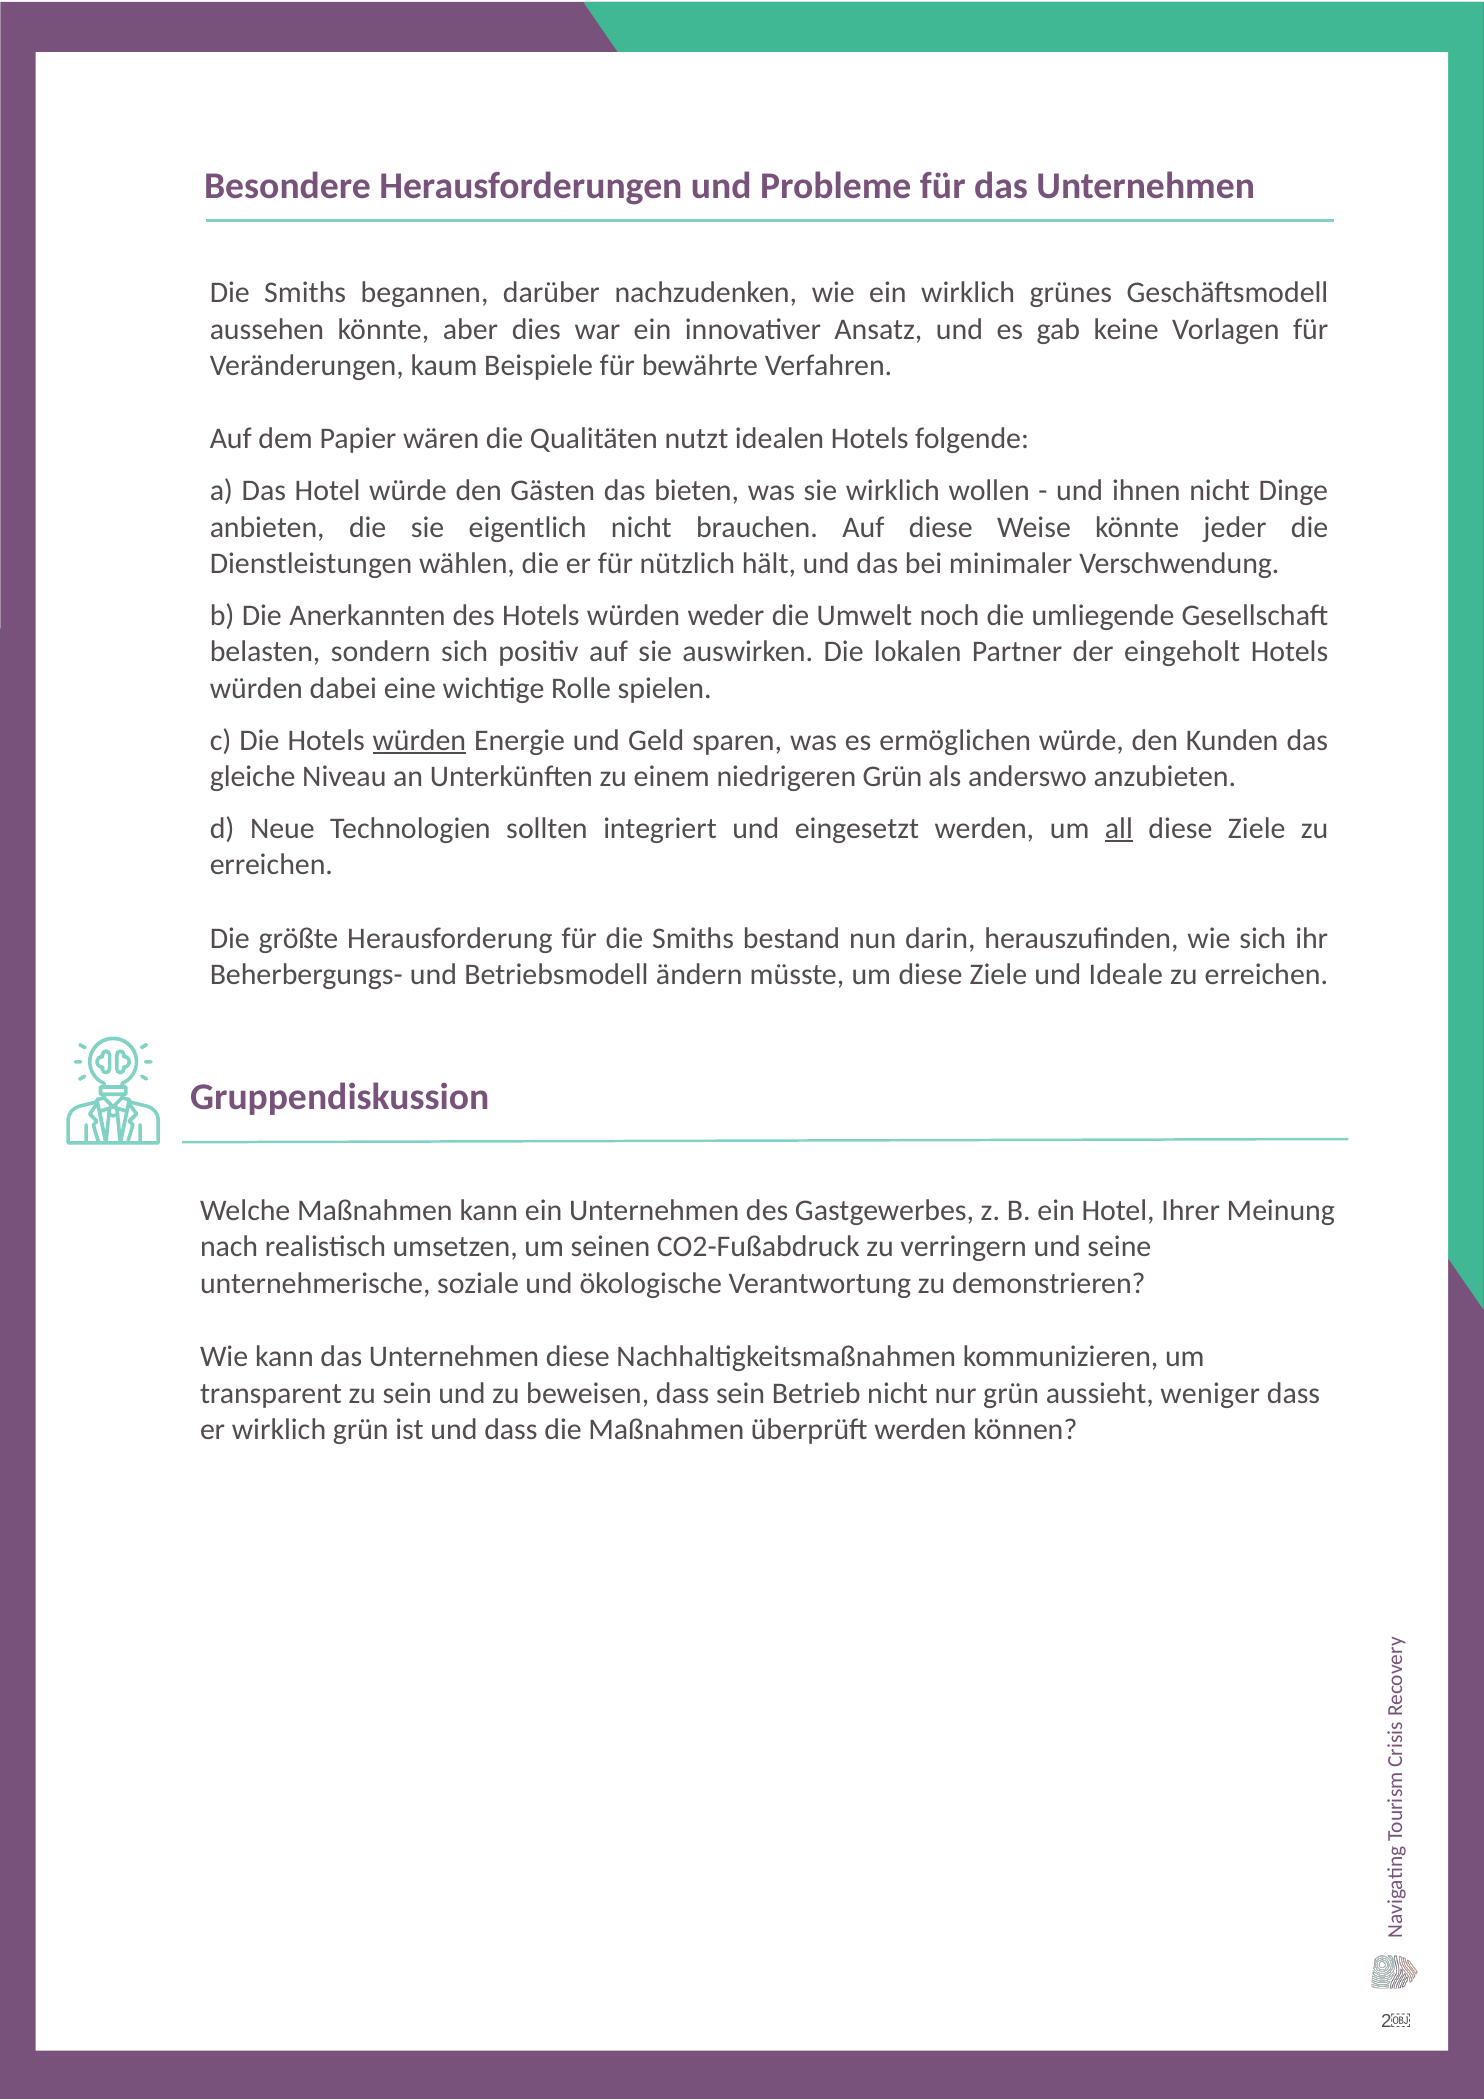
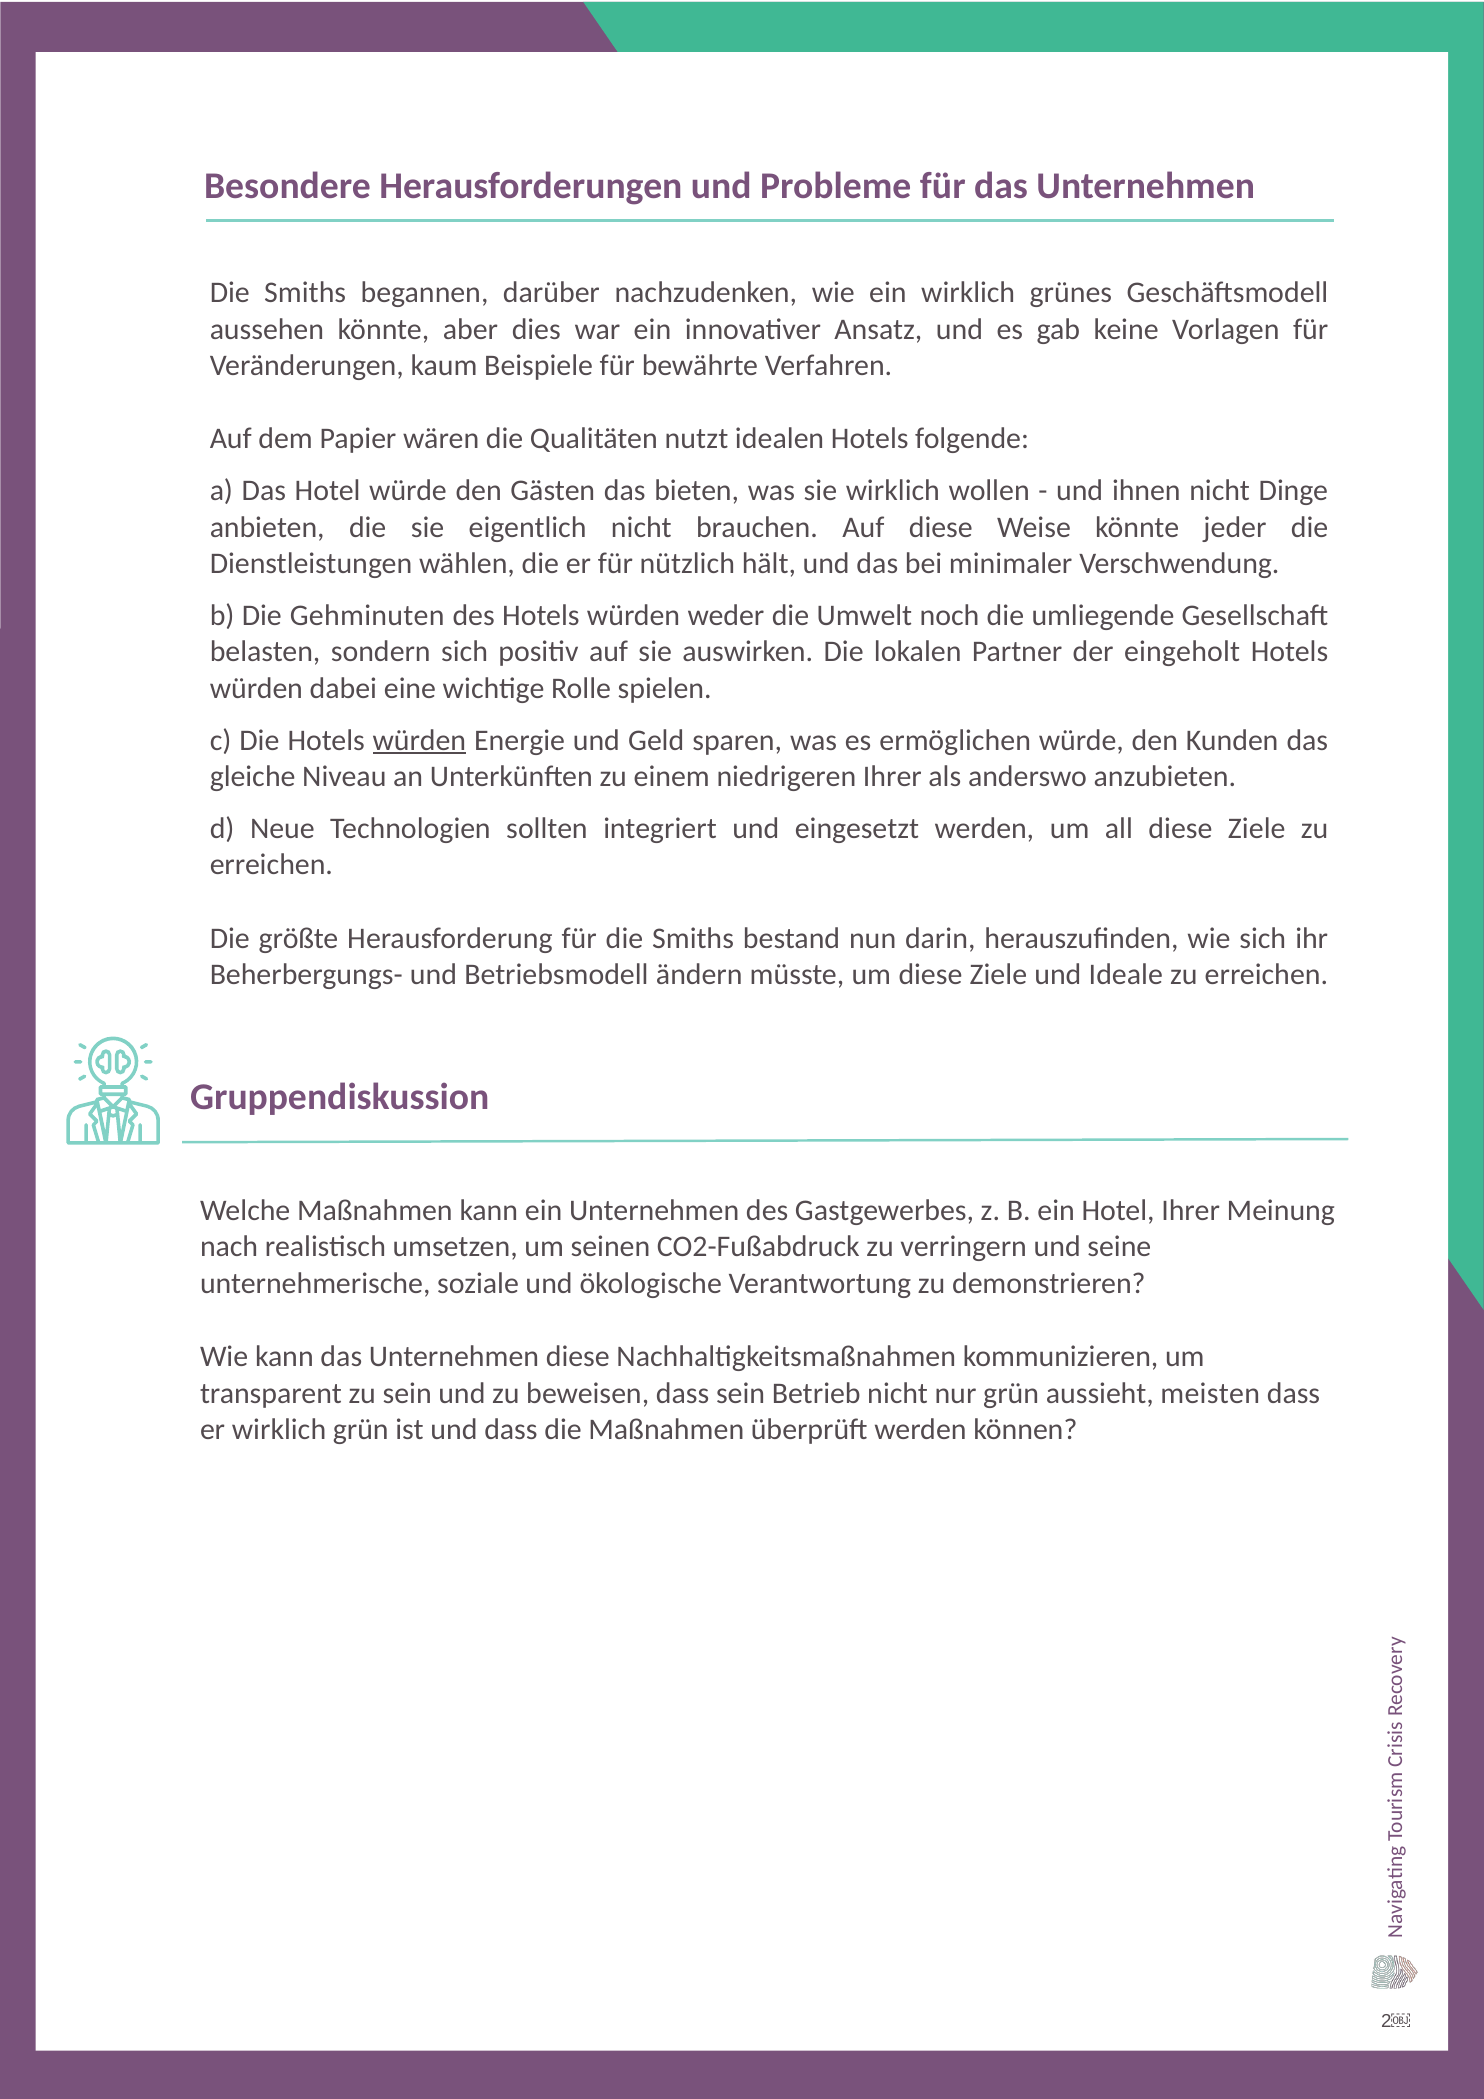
Anerkannten: Anerkannten -> Gehminuten
niedrigeren Grün: Grün -> Ihrer
all underline: present -> none
weniger: weniger -> meisten
